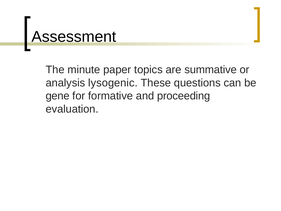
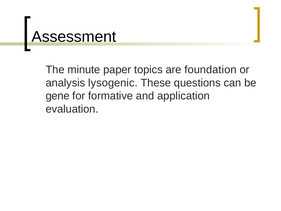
summative: summative -> foundation
proceeding: proceeding -> application
